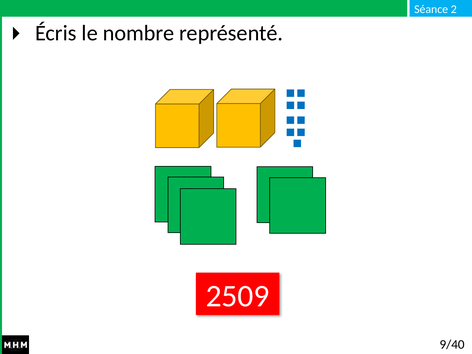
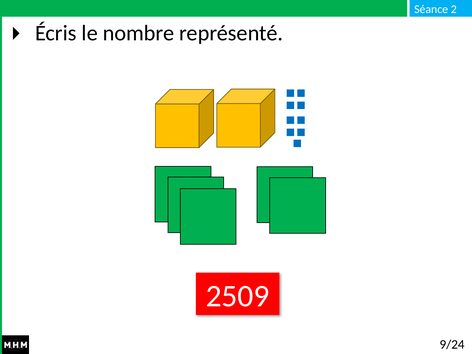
9/40: 9/40 -> 9/24
